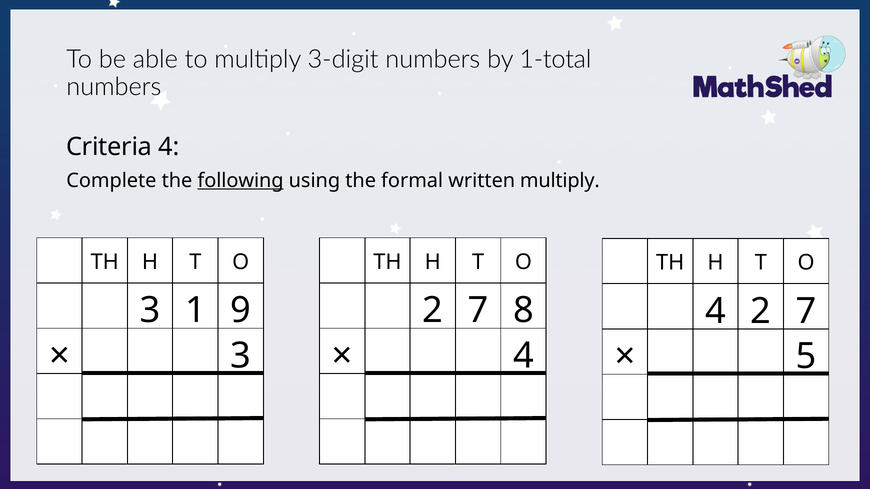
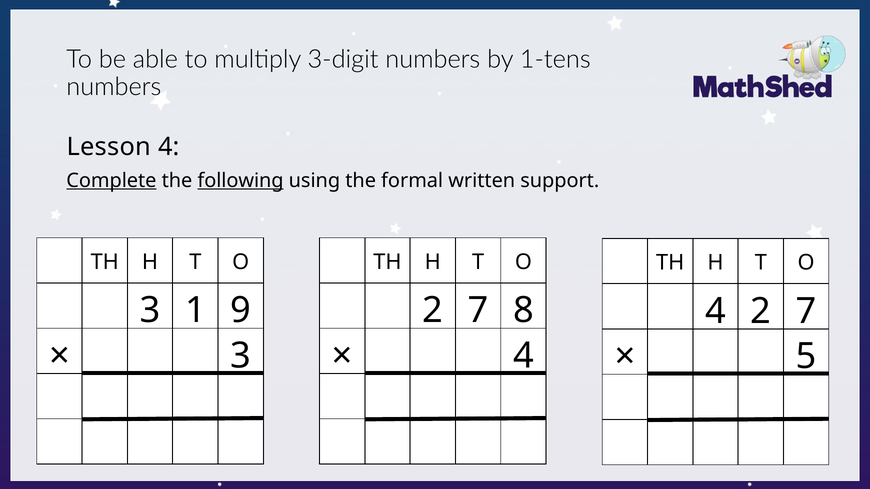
1-total: 1-total -> 1-tens
Criteria: Criteria -> Lesson
Complete underline: none -> present
written multiply: multiply -> support
